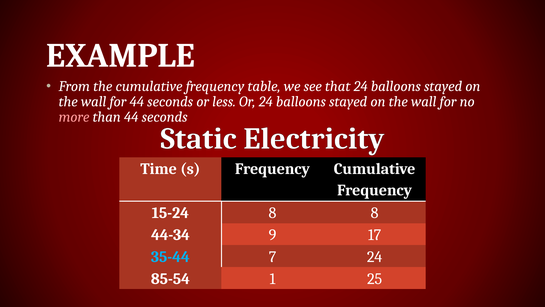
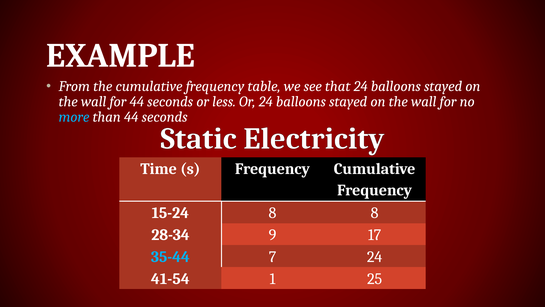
more colour: pink -> light blue
44-34: 44-34 -> 28-34
85-54: 85-54 -> 41-54
